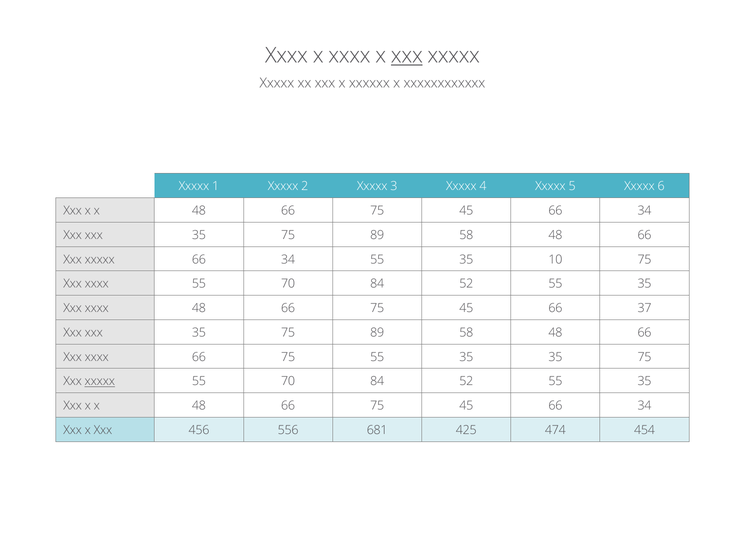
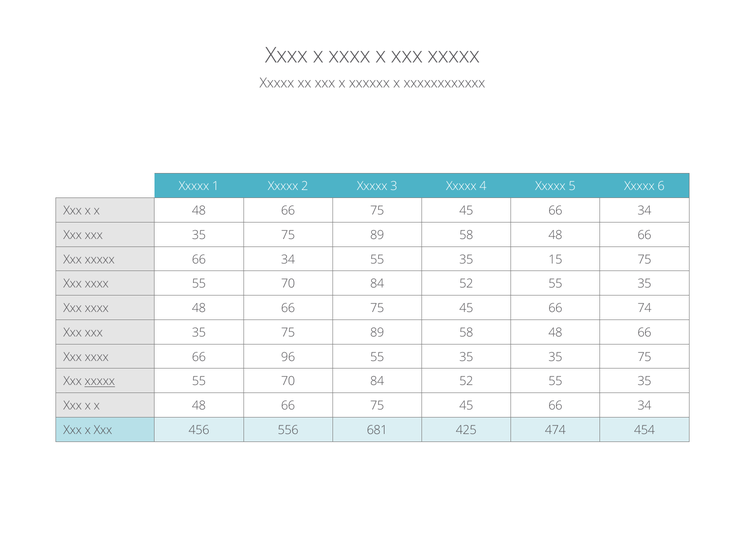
xxx at (407, 56) underline: present -> none
10: 10 -> 15
37: 37 -> 74
xxxx 66 75: 75 -> 96
